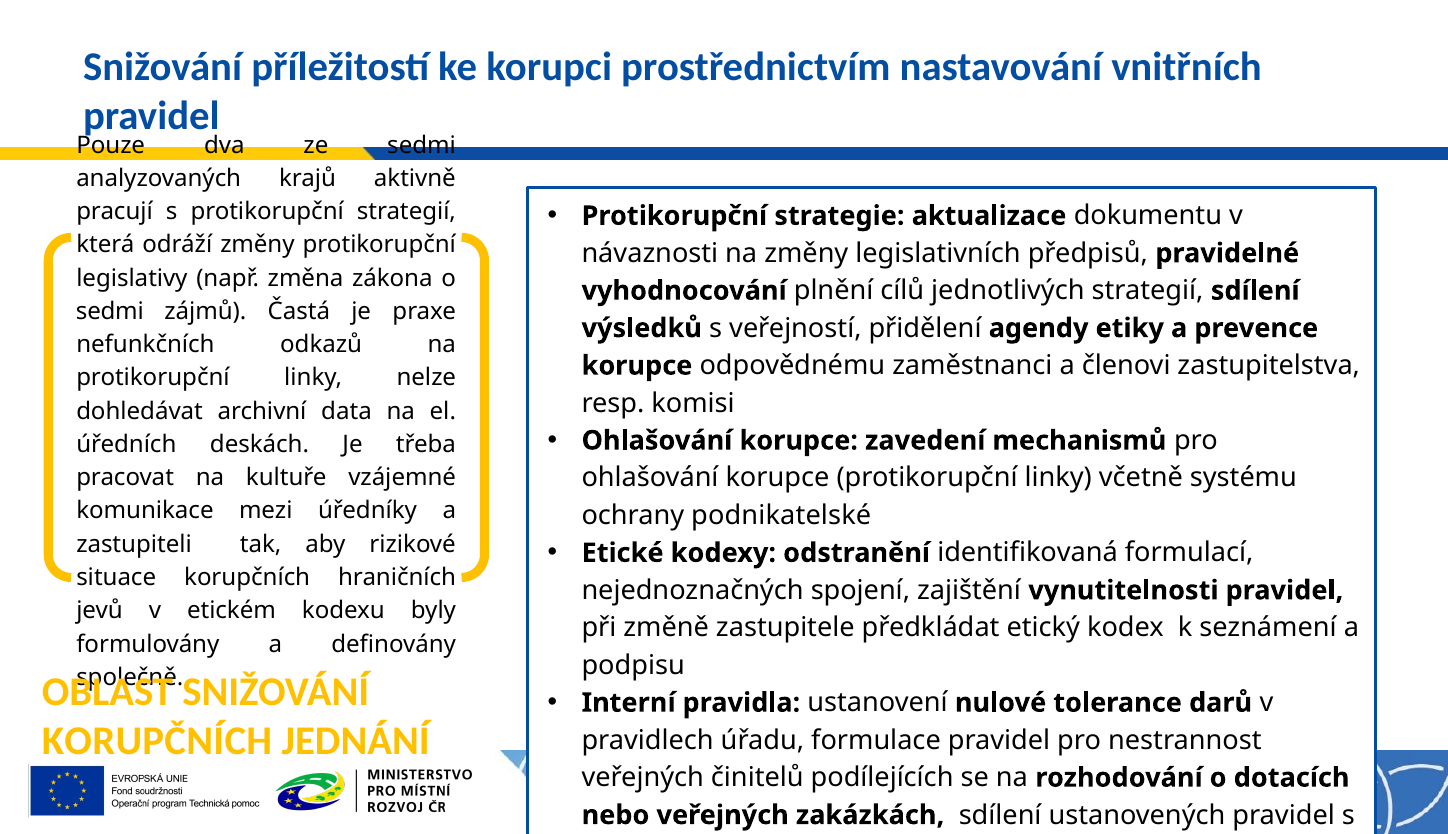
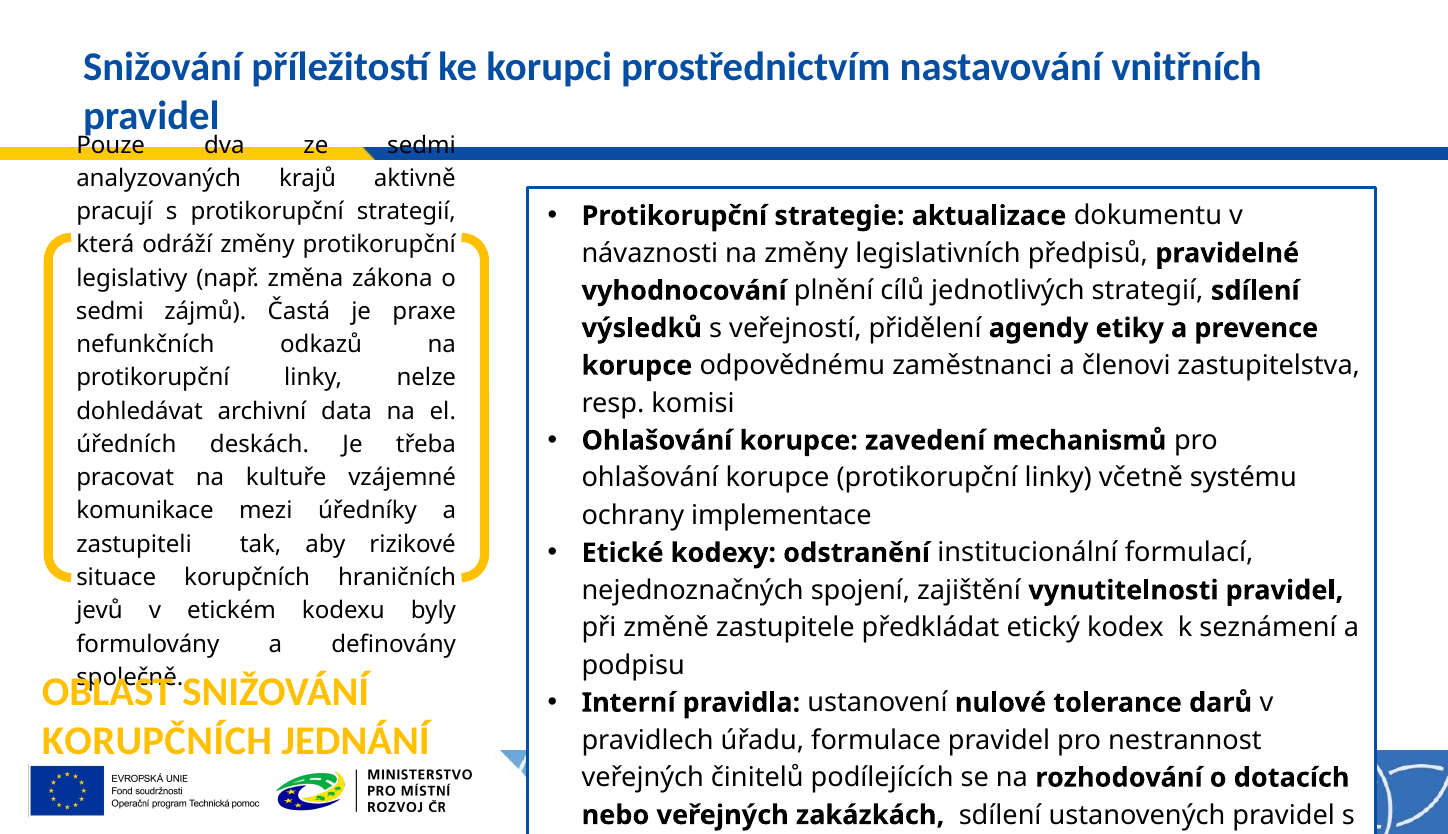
podnikatelské: podnikatelské -> implementace
identifikovaná: identifikovaná -> institucionální
